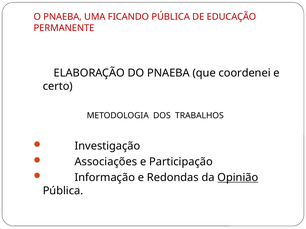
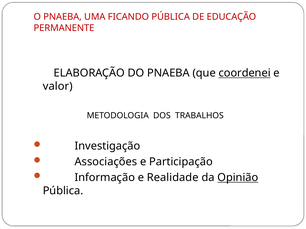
coordenei underline: none -> present
certo: certo -> valor
Redondas: Redondas -> Realidade
